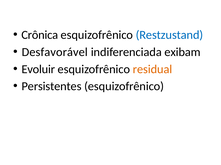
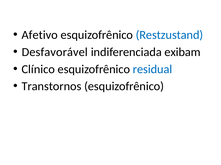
Crônica: Crônica -> Afetivo
Evoluir: Evoluir -> Clínico
residual colour: orange -> blue
Persistentes: Persistentes -> Transtornos
